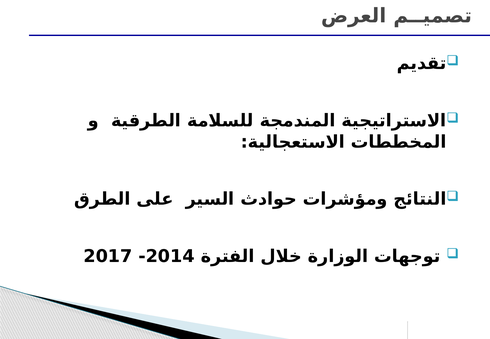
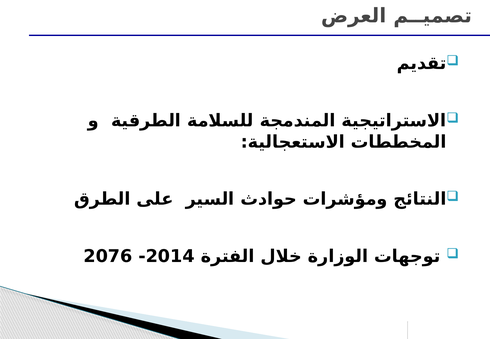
2017: 2017 -> 2076
